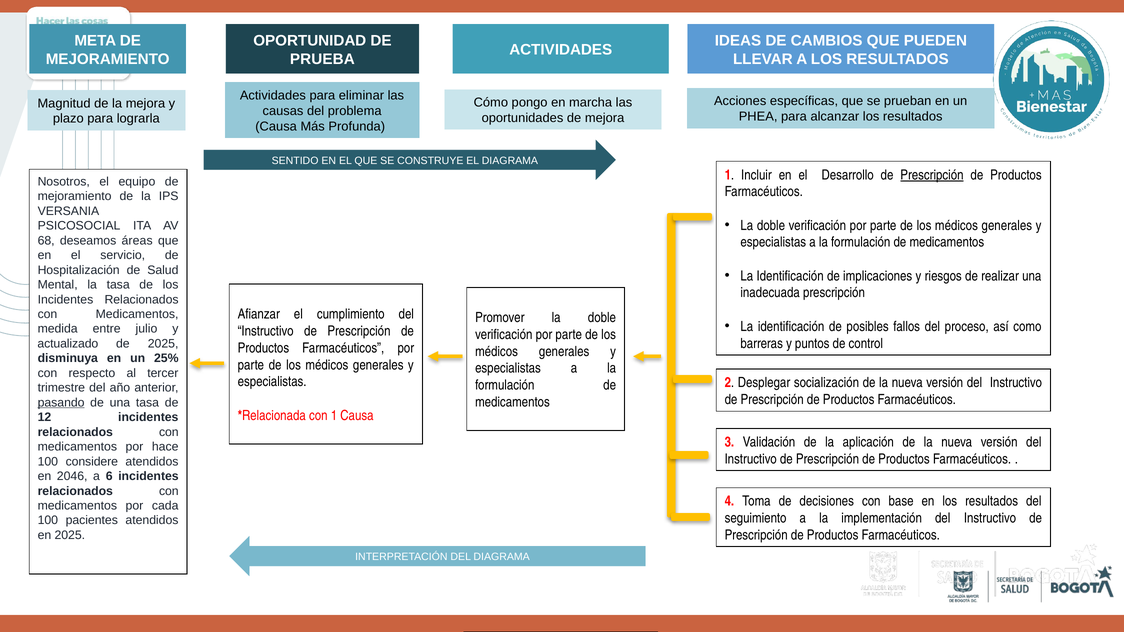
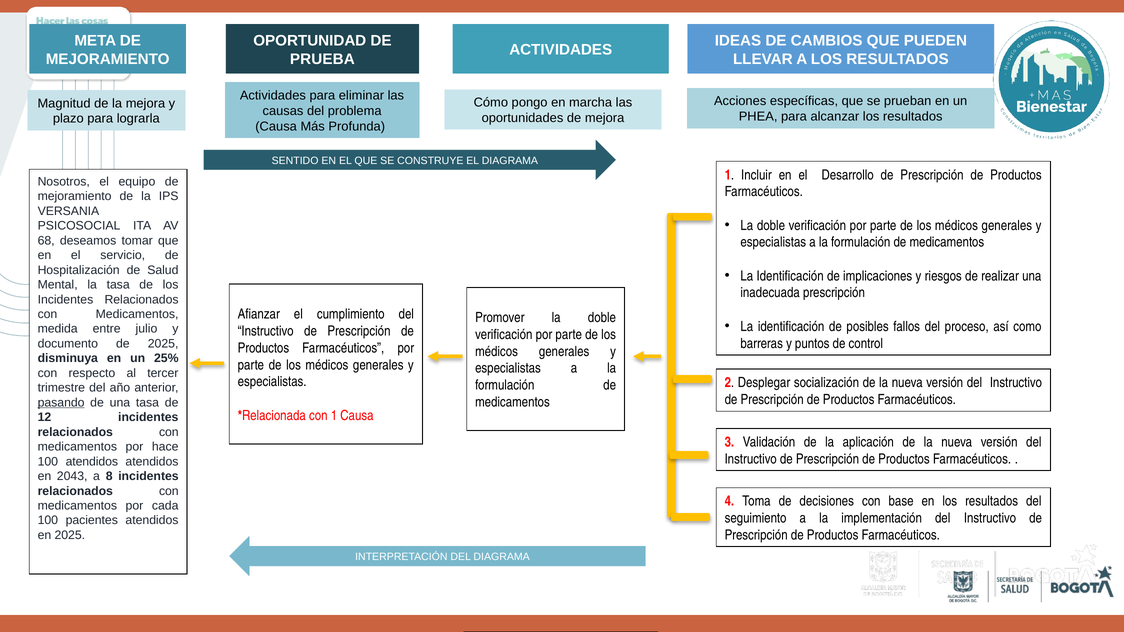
Prescripción at (932, 175) underline: present -> none
áreas: áreas -> tomar
actualizado: actualizado -> documento
100 considere: considere -> atendidos
2046: 2046 -> 2043
6: 6 -> 8
